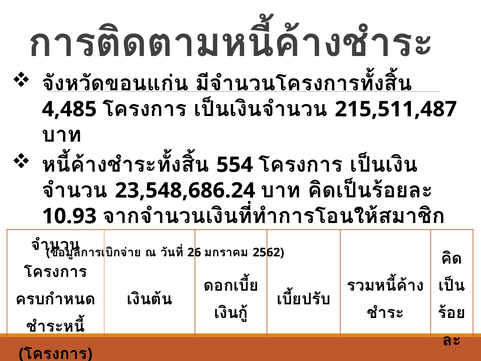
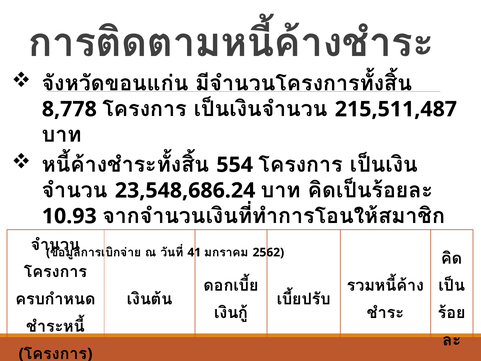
4,485: 4,485 -> 8,778
26: 26 -> 41
